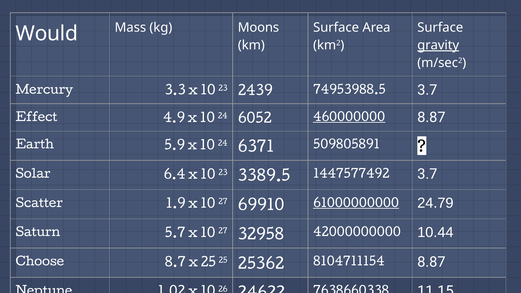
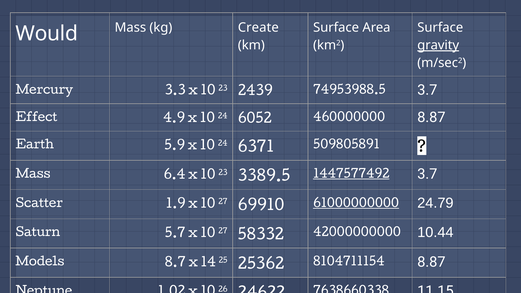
Moons: Moons -> Create
460000000 underline: present -> none
Solar at (33, 174): Solar -> Mass
1447577492 underline: none -> present
32958: 32958 -> 58332
Choose: Choose -> Models
x 25: 25 -> 14
